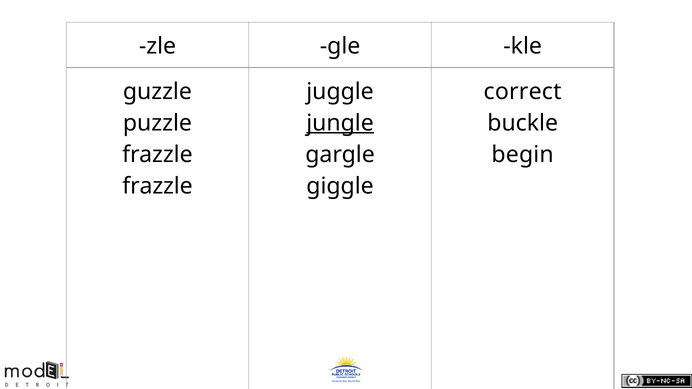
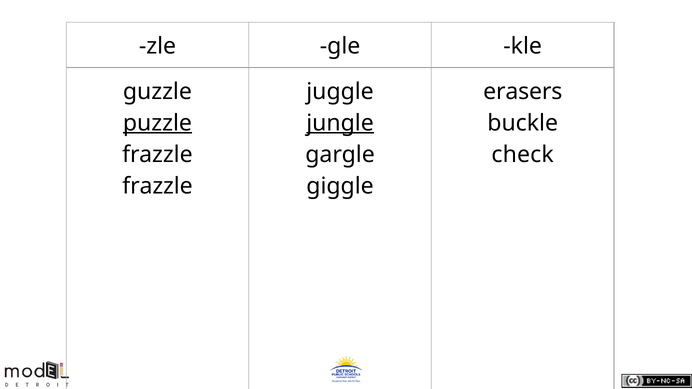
correct: correct -> erasers
puzzle underline: none -> present
begin: begin -> check
